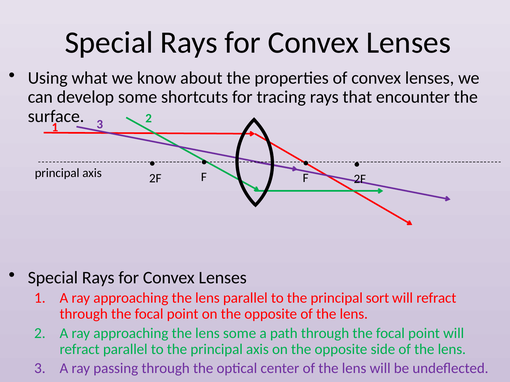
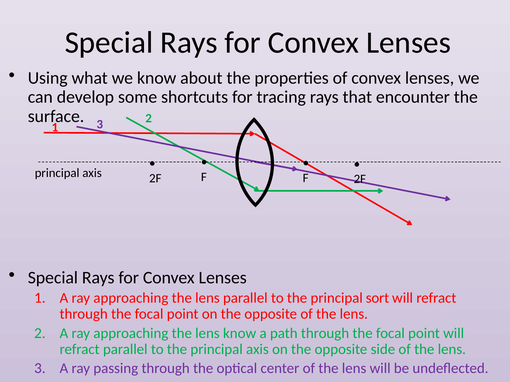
lens some: some -> know
